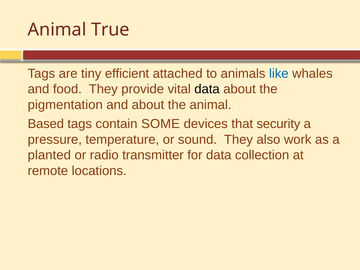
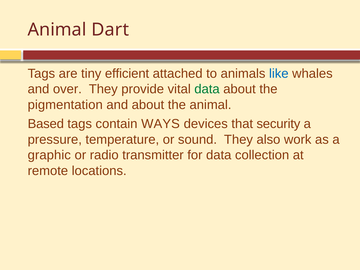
True: True -> Dart
food: food -> over
data at (207, 89) colour: black -> green
SOME: SOME -> WAYS
planted: planted -> graphic
